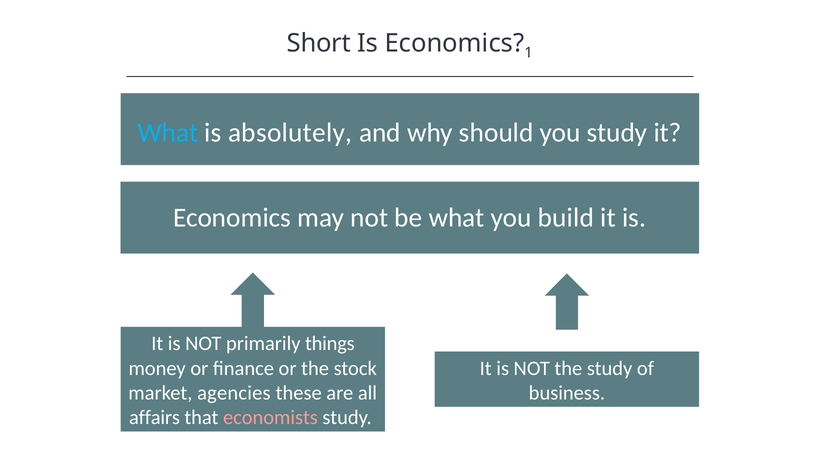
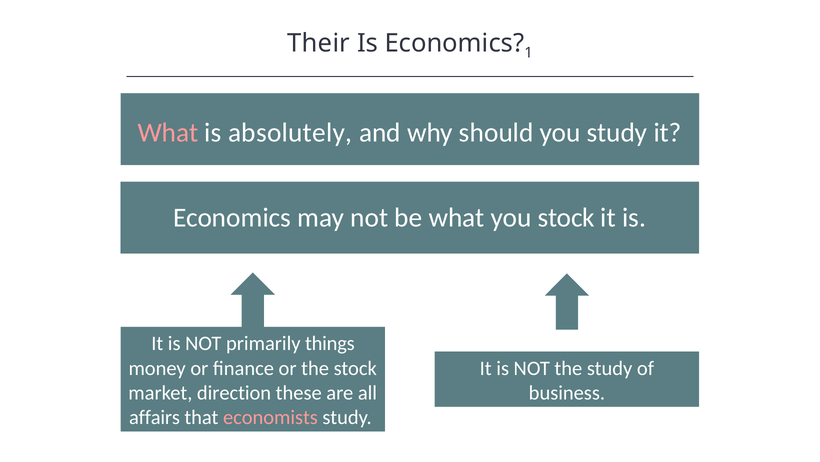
Short: Short -> Their
What at (168, 133) colour: light blue -> pink
you build: build -> stock
agencies: agencies -> direction
